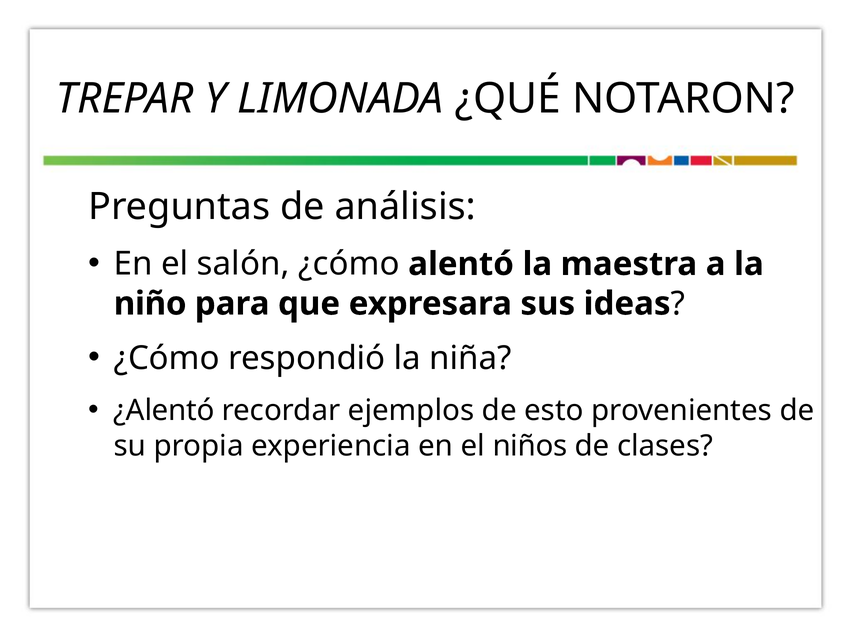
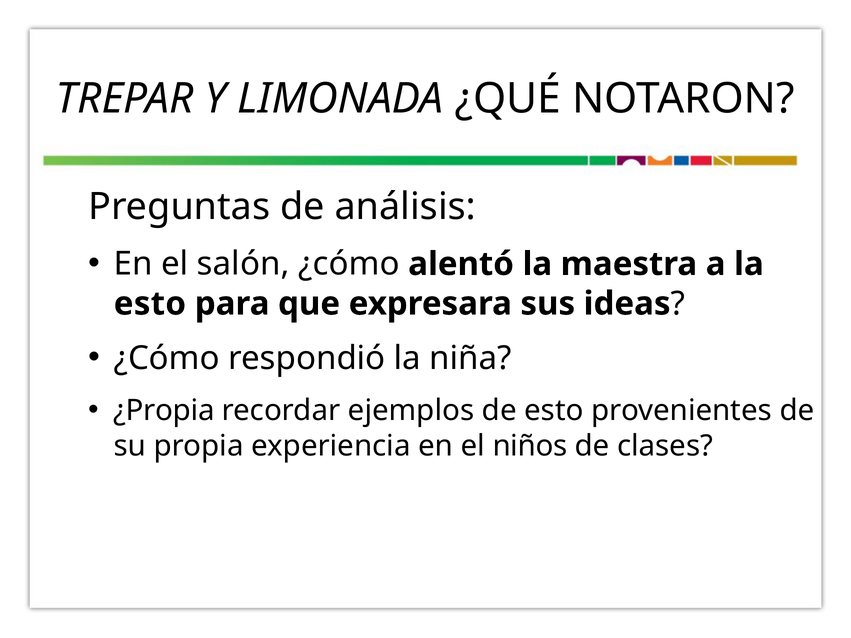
niño at (150, 304): niño -> esto
¿Alentó: ¿Alentó -> ¿Propia
